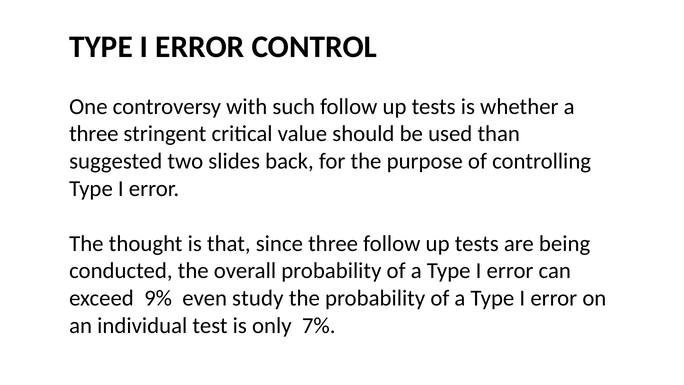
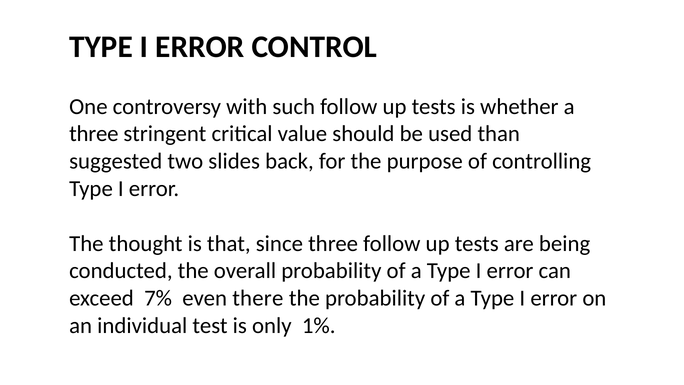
9%: 9% -> 7%
study: study -> there
7%: 7% -> 1%
